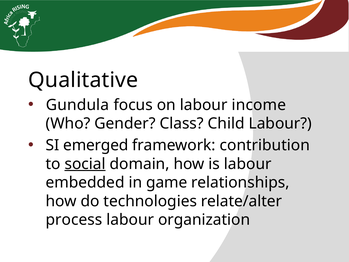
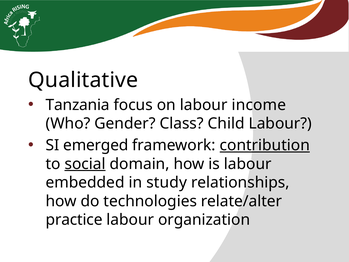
Gundula: Gundula -> Tanzania
contribution underline: none -> present
game: game -> study
process: process -> practice
